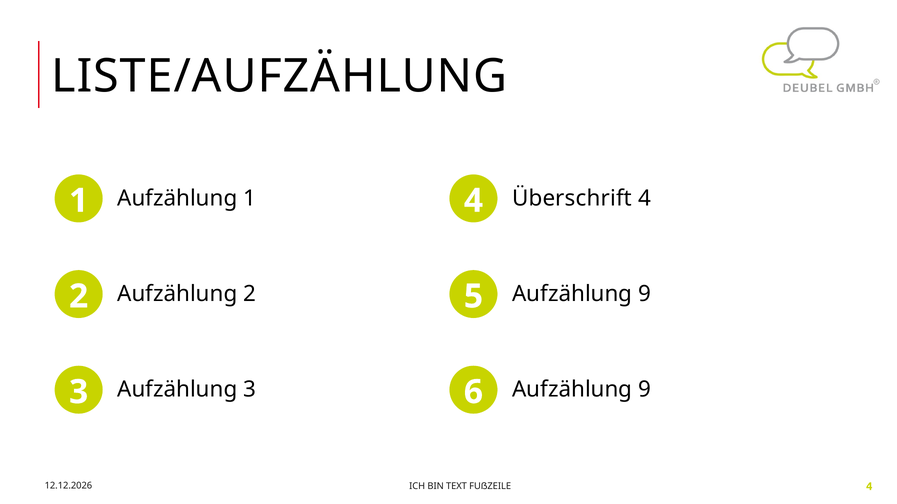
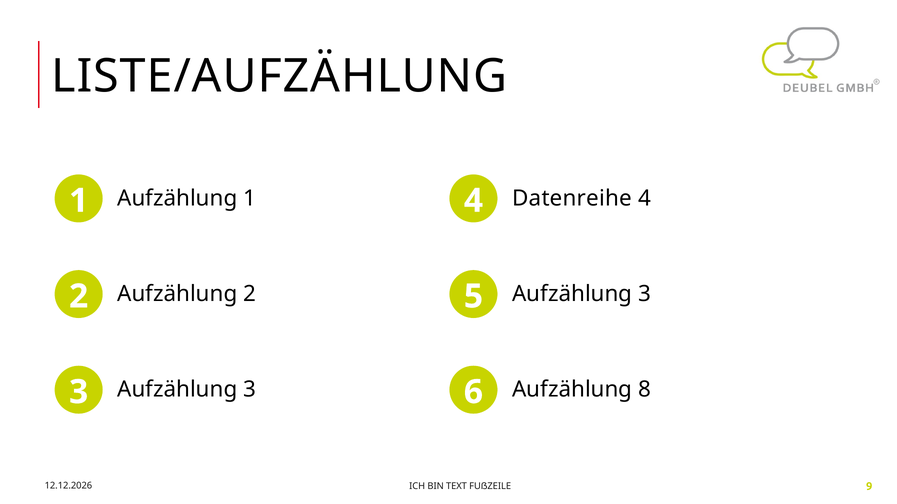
Überschrift: Überschrift -> Datenreihe
9 at (644, 294): 9 -> 3
9 at (644, 390): 9 -> 8
4 at (869, 487): 4 -> 9
